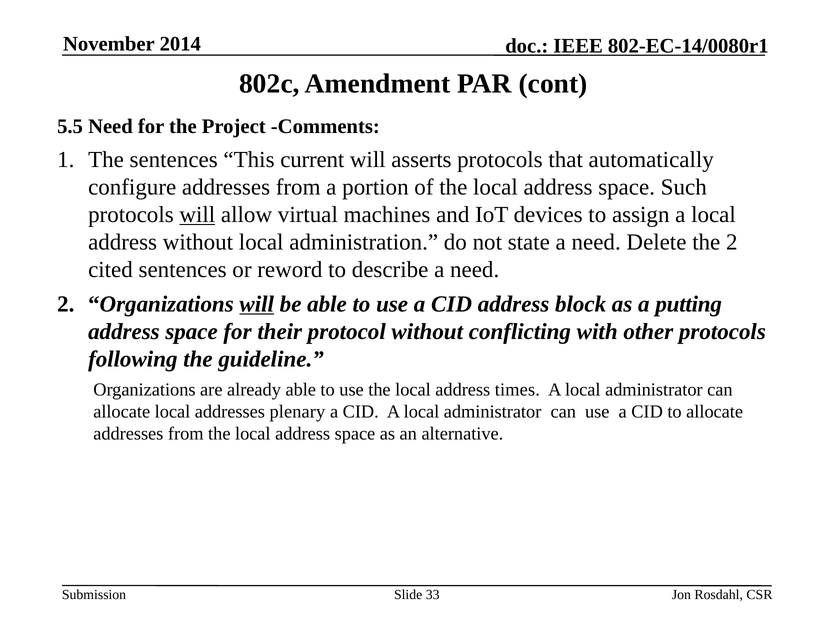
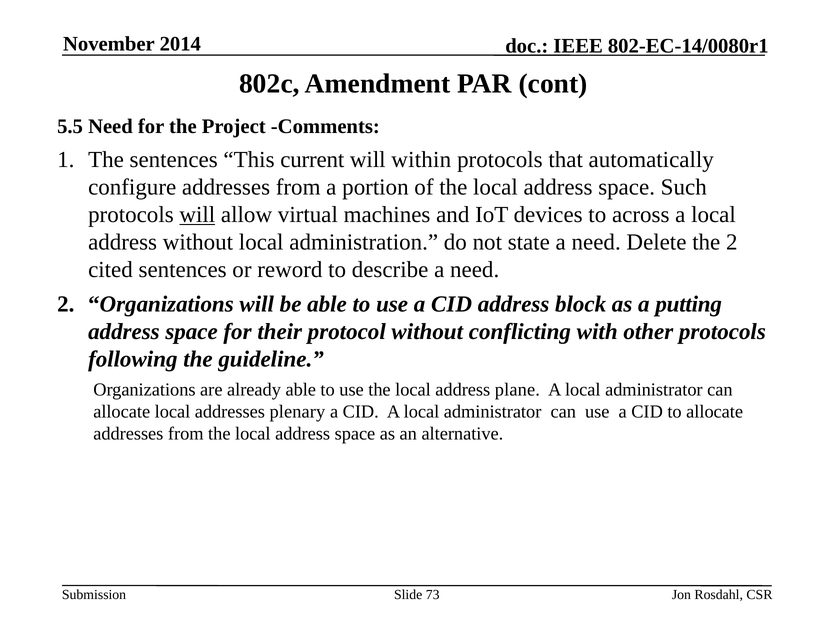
asserts: asserts -> within
assign: assign -> across
will at (257, 304) underline: present -> none
times: times -> plane
33: 33 -> 73
